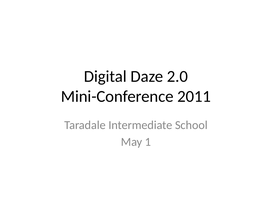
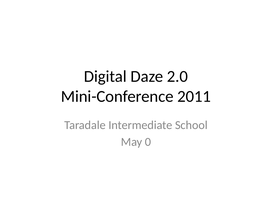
1: 1 -> 0
